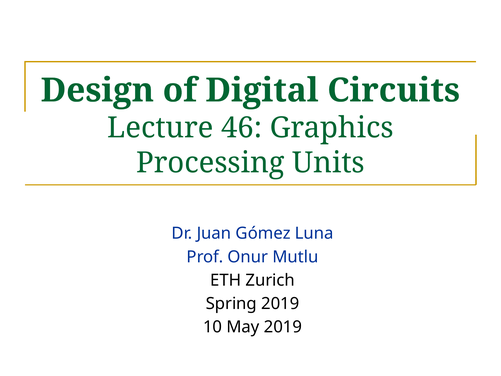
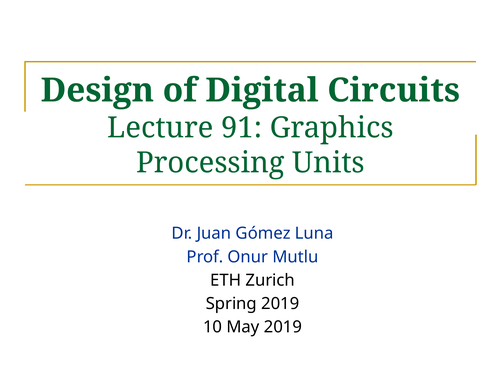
46: 46 -> 91
